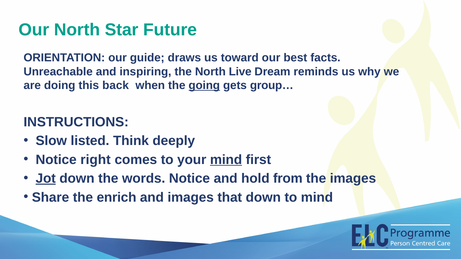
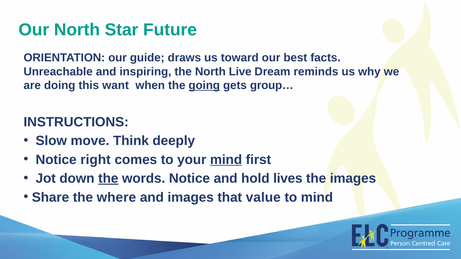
back: back -> want
listed: listed -> move
Jot underline: present -> none
the at (108, 179) underline: none -> present
from: from -> lives
enrich: enrich -> where
that down: down -> value
